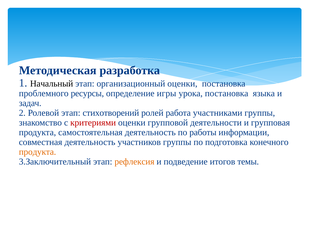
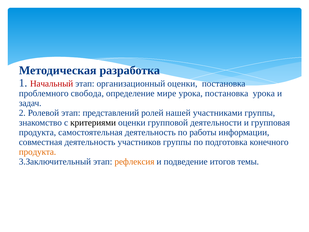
Начальный colour: black -> red
ресурсы: ресурсы -> свобода
игры: игры -> мире
постановка языка: языка -> урока
стихотворений: стихотворений -> представлений
работа: работа -> нашей
критериями colour: red -> black
